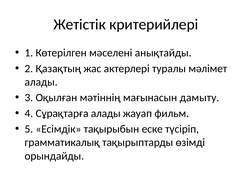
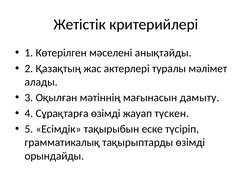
Сұрақтарға алады: алады -> өзімді
фильм: фильм -> түскен
